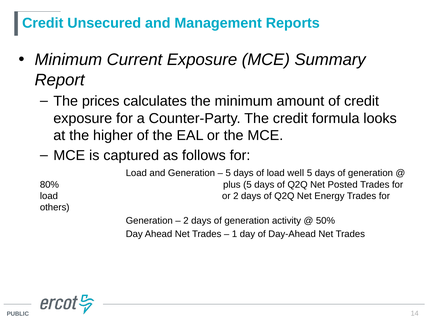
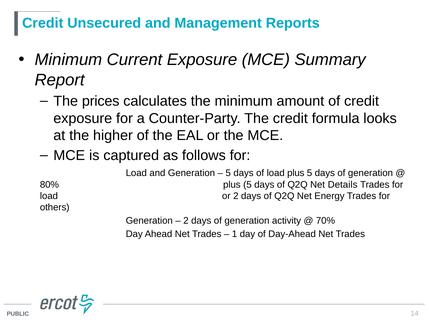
load well: well -> plus
Posted: Posted -> Details
50%: 50% -> 70%
